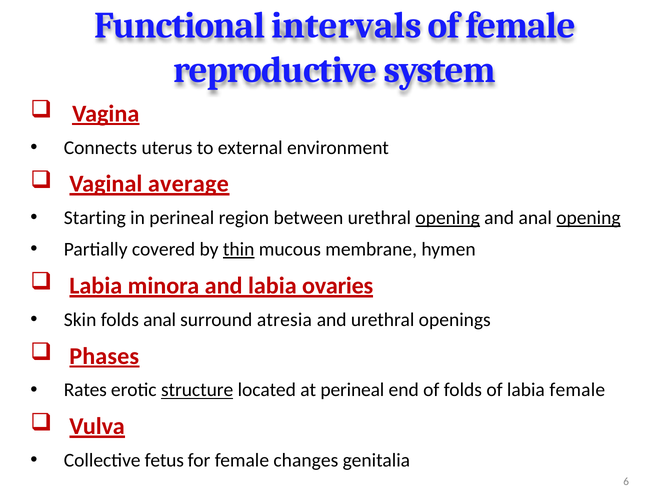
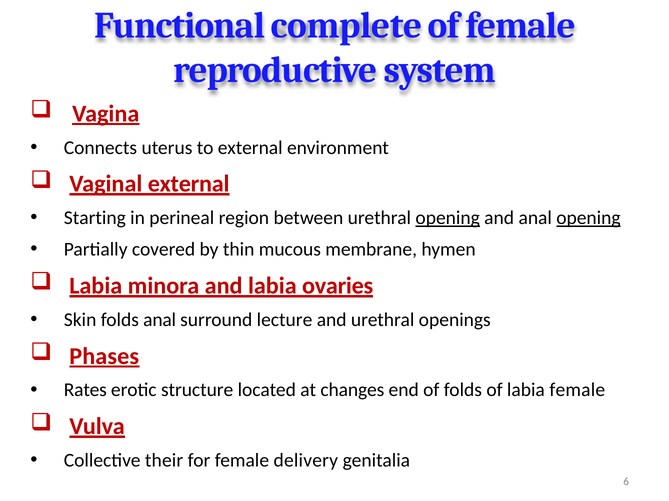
intervals: intervals -> complete
Vaginal average: average -> external
thin underline: present -> none
atresia: atresia -> lecture
structure underline: present -> none
at perineal: perineal -> changes
fetus: fetus -> their
changes: changes -> delivery
